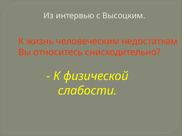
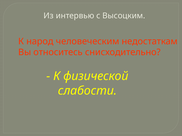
жизнь: жизнь -> народ
